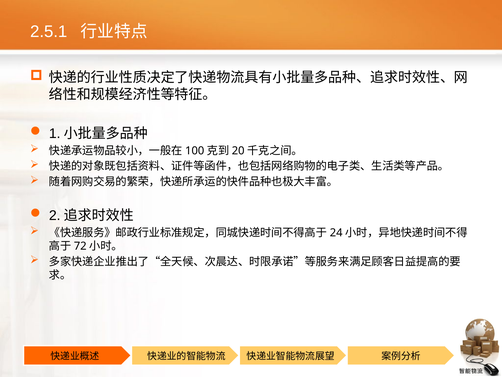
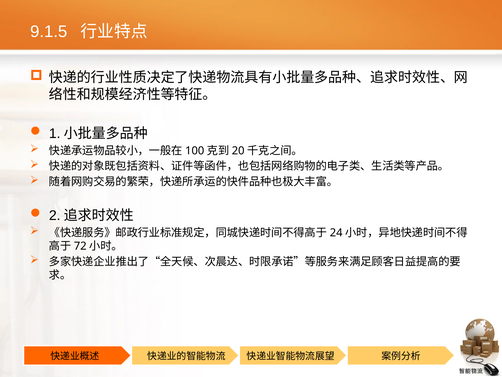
2.5.1: 2.5.1 -> 9.1.5
